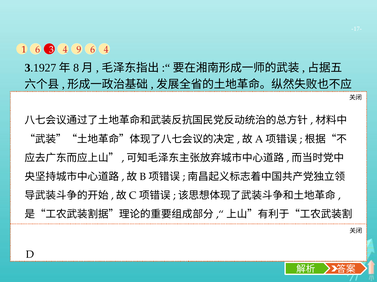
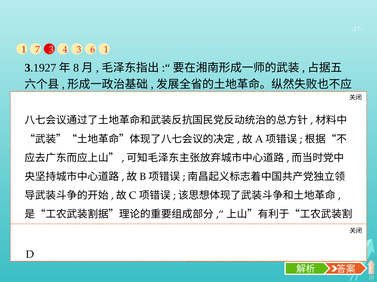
1 6: 6 -> 7
4 9: 9 -> 3
6 4: 4 -> 1
